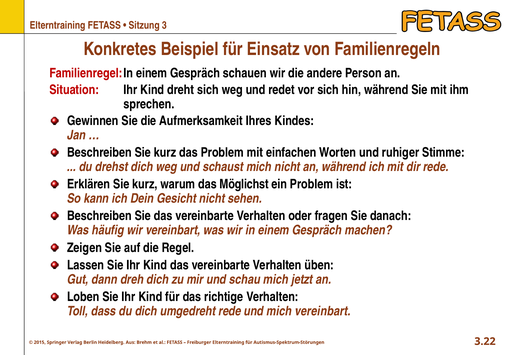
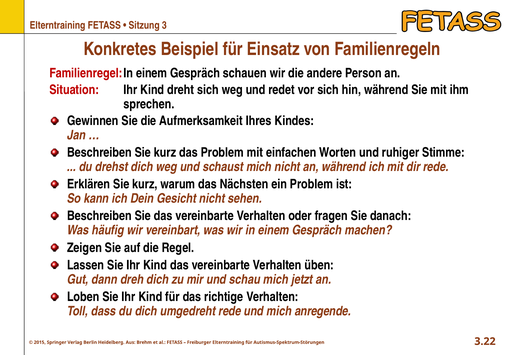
Möglichst: Möglichst -> Nächsten
mich vereinbart: vereinbart -> anregende
